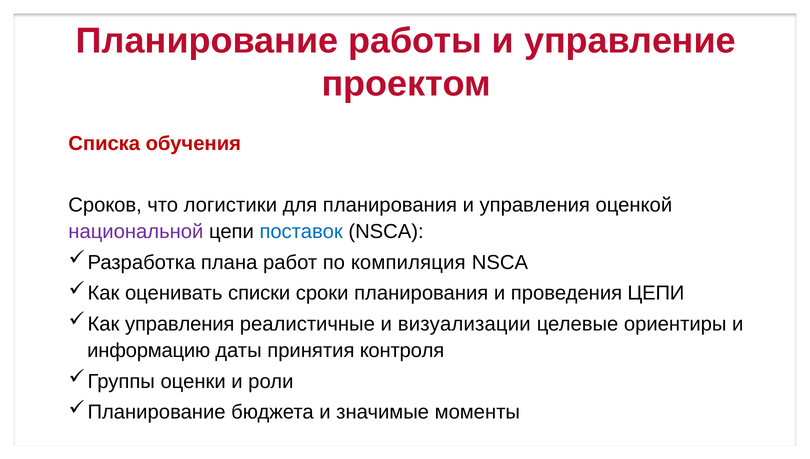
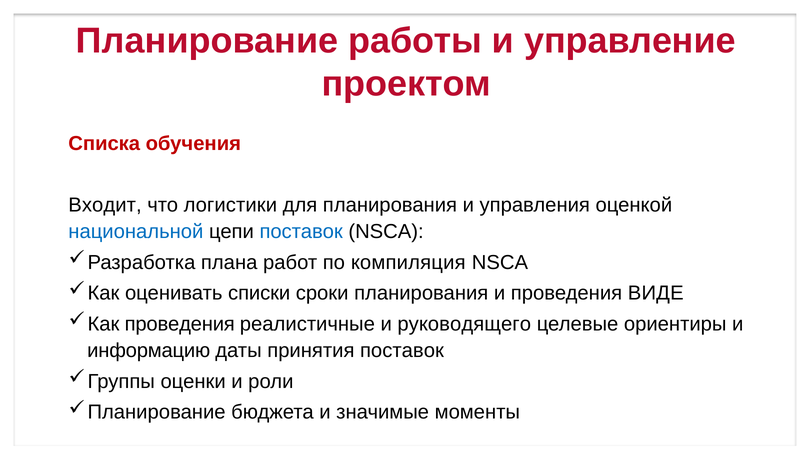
Сроков: Сроков -> Входит
национальной colour: purple -> blue
проведения ЦЕПИ: ЦЕПИ -> ВИДЕ
управления at (180, 324): управления -> проведения
визуализации: визуализации -> руководящего
принятия контроля: контроля -> поставок
